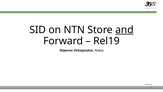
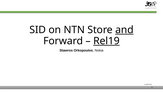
Rel19 underline: none -> present
